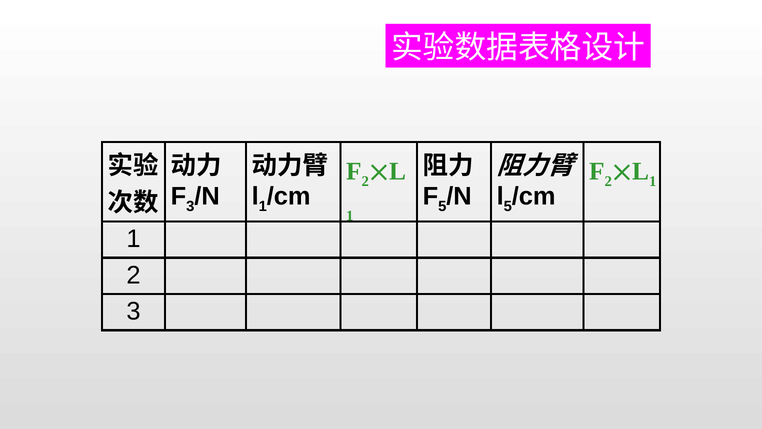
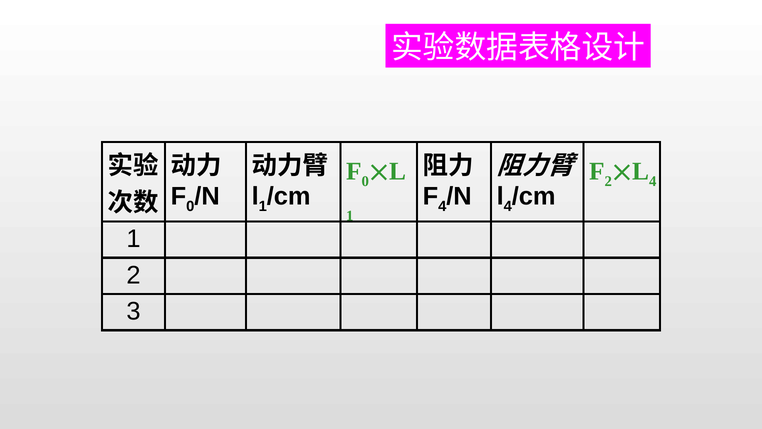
2 at (365, 181): 2 -> 0
1 at (653, 181): 1 -> 4
3 at (190, 206): 3 -> 0
5 at (442, 206): 5 -> 4
5 at (508, 206): 5 -> 4
